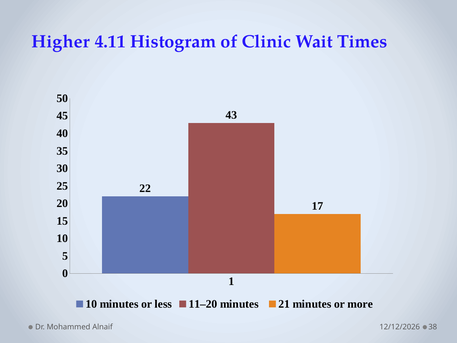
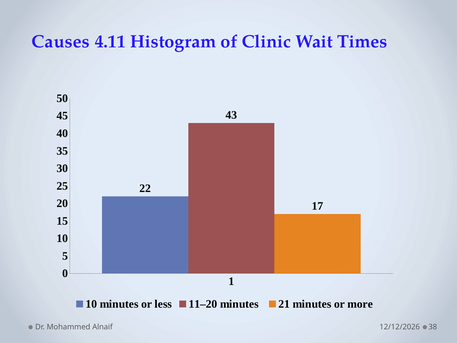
Higher: Higher -> Causes
